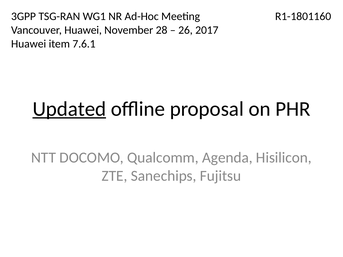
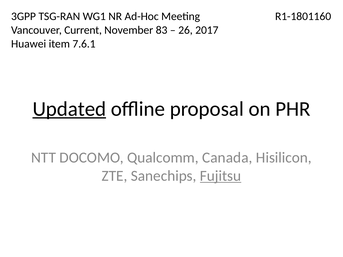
Vancouver Huawei: Huawei -> Current
28: 28 -> 83
Agenda: Agenda -> Canada
Fujitsu underline: none -> present
